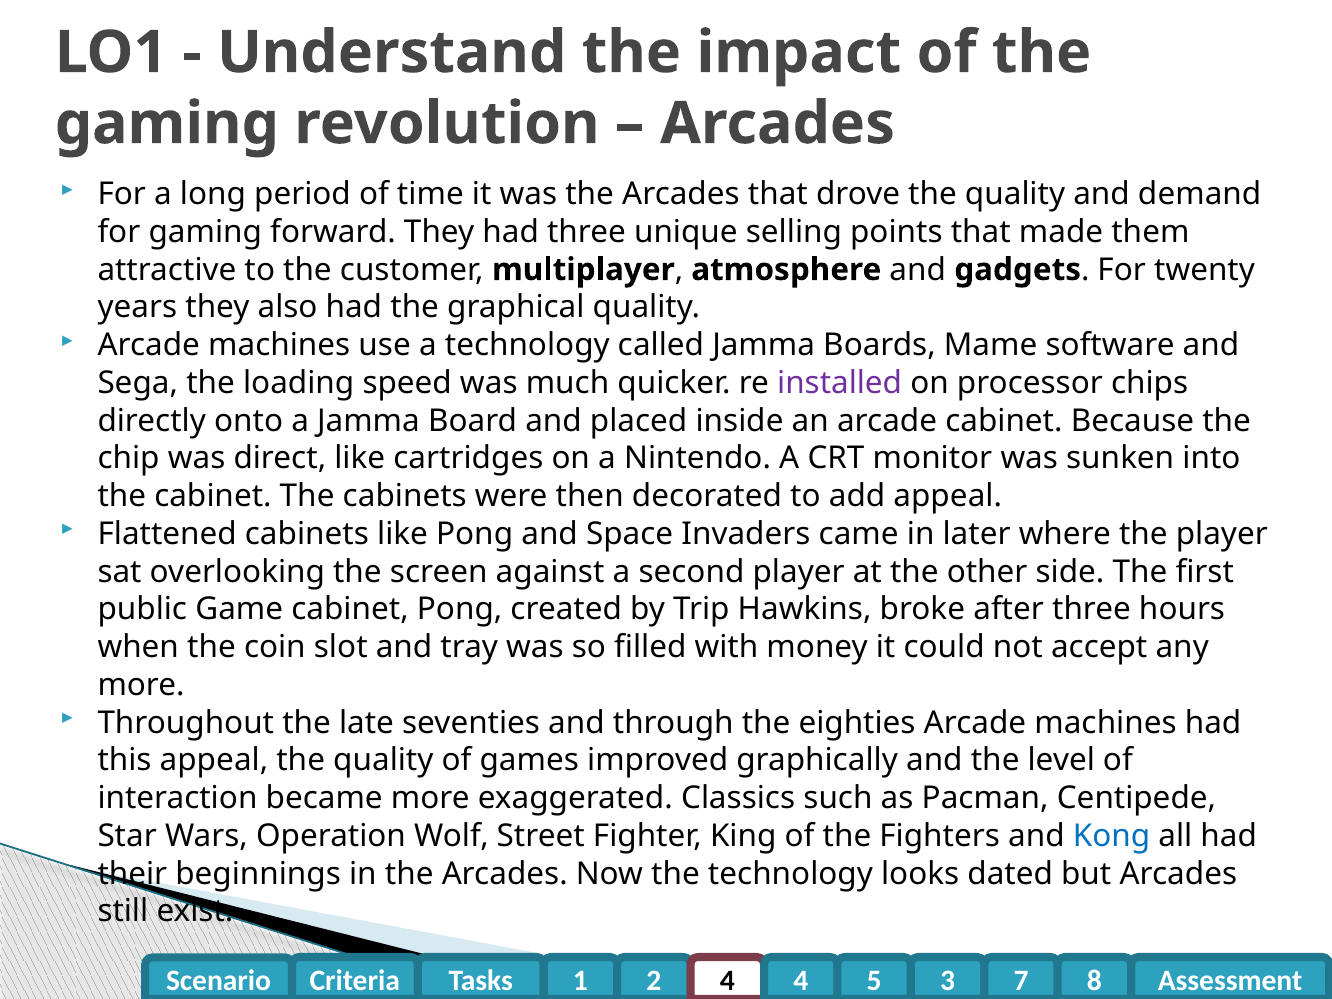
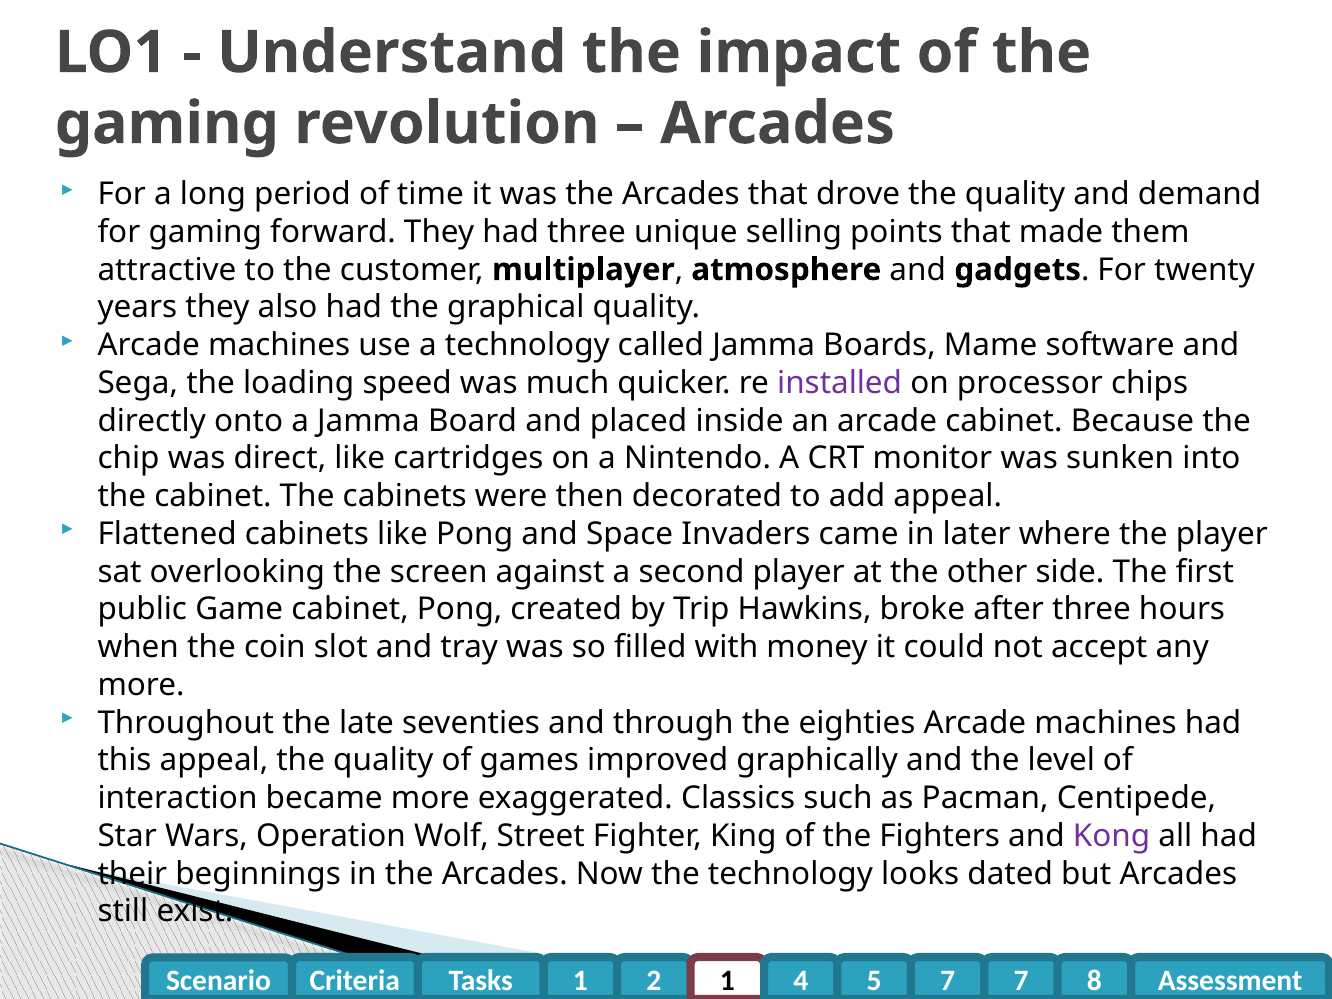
Kong colour: blue -> purple
2 4: 4 -> 1
5 3: 3 -> 7
